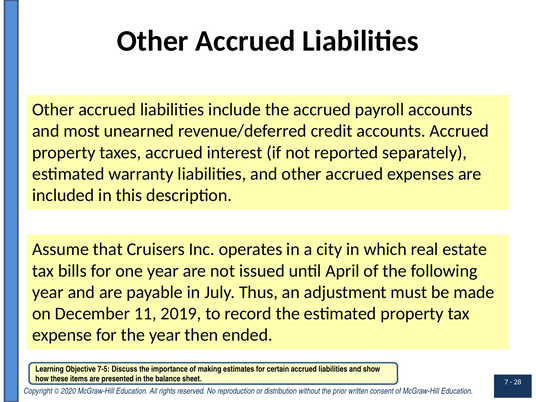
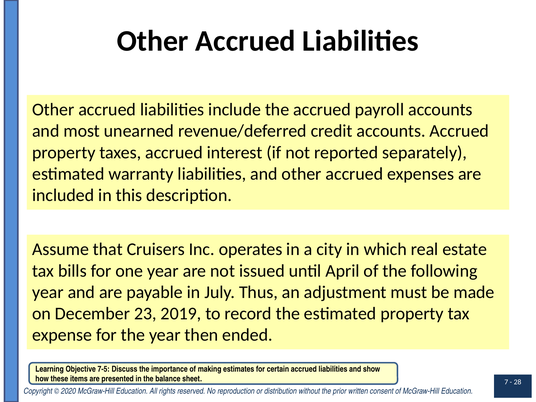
11: 11 -> 23
